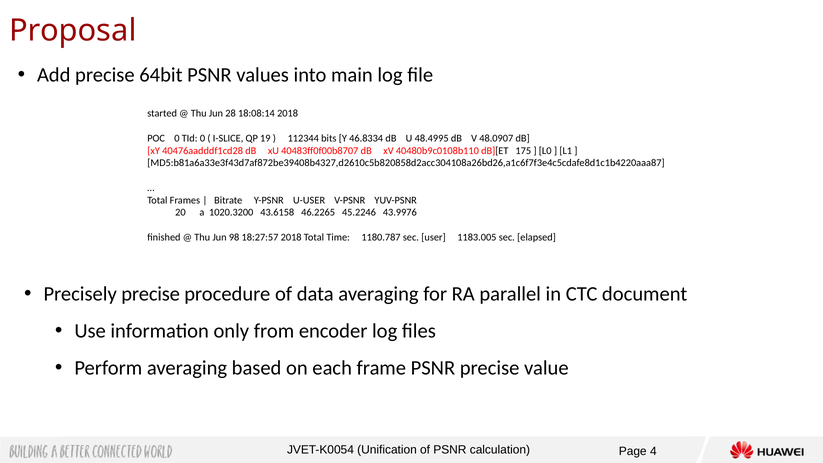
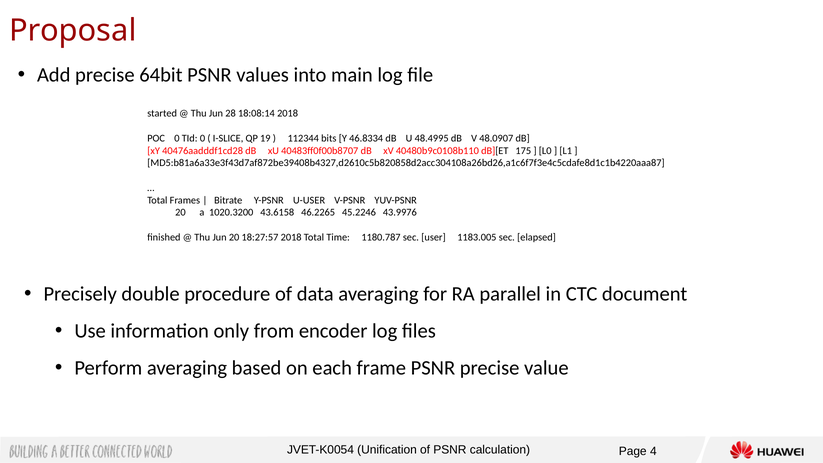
Jun 98: 98 -> 20
Precisely precise: precise -> double
